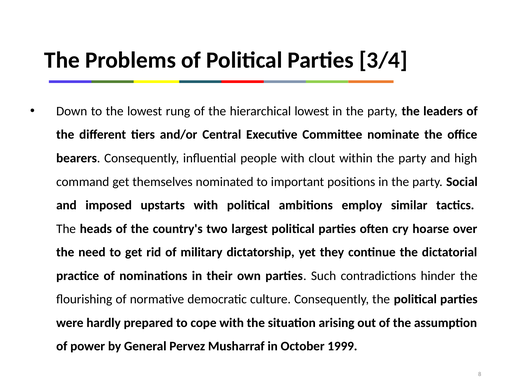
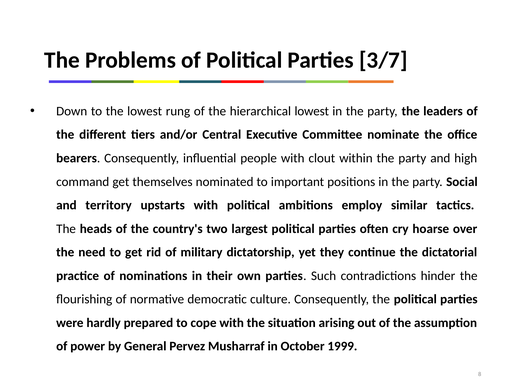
3/4: 3/4 -> 3/7
imposed: imposed -> territory
